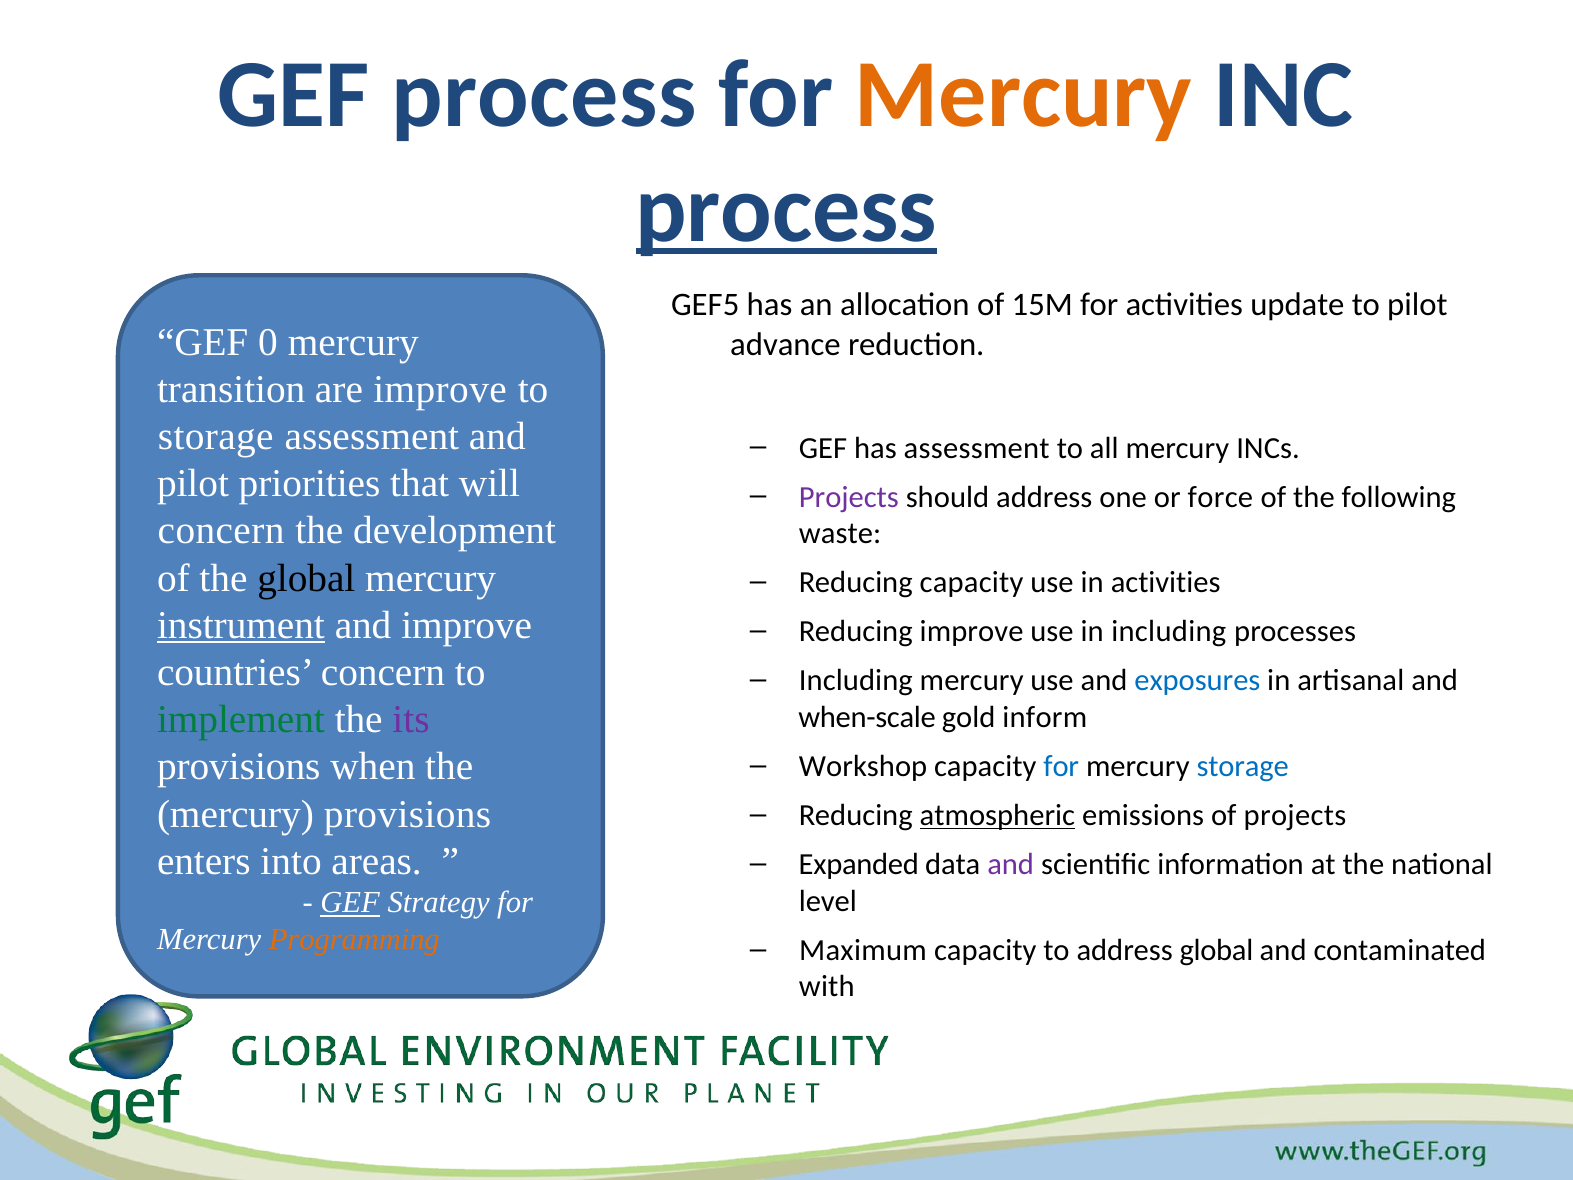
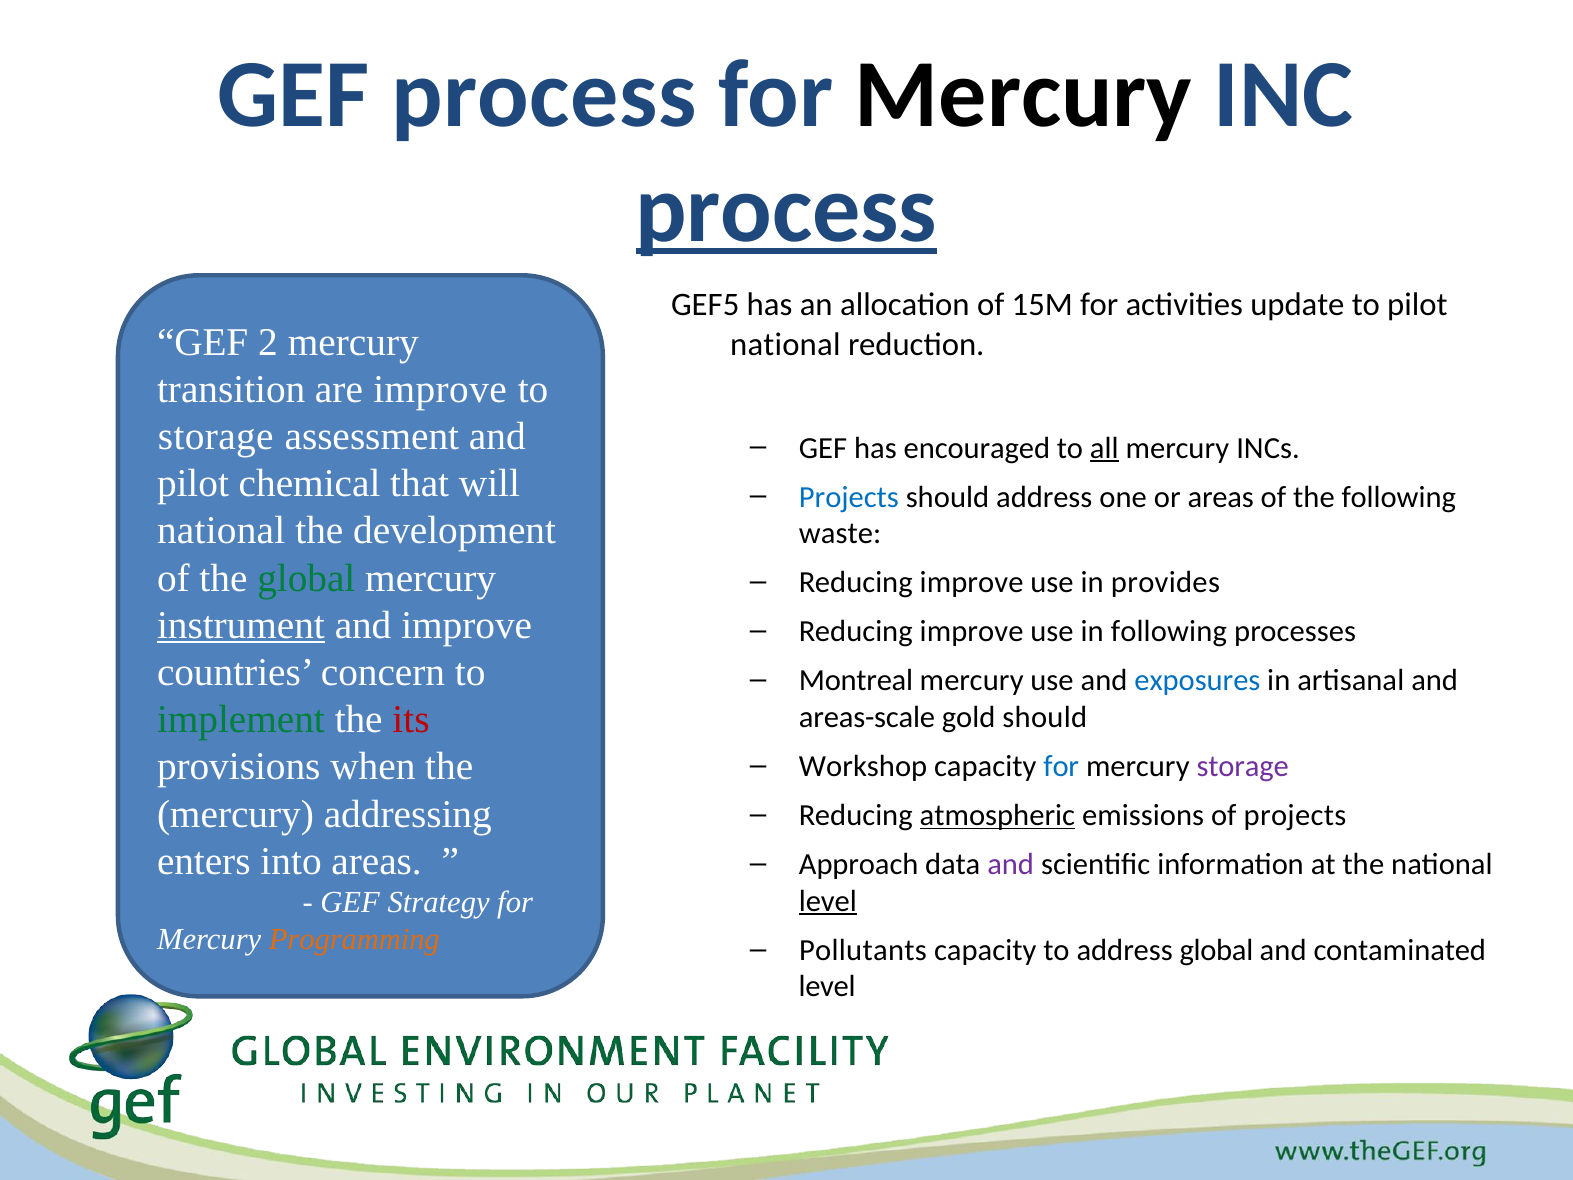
Mercury at (1023, 95) colour: orange -> black
0: 0 -> 2
advance at (785, 344): advance -> national
has assessment: assessment -> encouraged
all underline: none -> present
priorities: priorities -> chemical
Projects at (849, 497) colour: purple -> blue
or force: force -> areas
concern at (221, 531): concern -> national
global at (306, 578) colour: black -> green
capacity at (972, 583): capacity -> improve
in activities: activities -> provides
in including: including -> following
Including at (856, 681): Including -> Montreal
its colour: purple -> red
when-scale: when-scale -> areas-scale
gold inform: inform -> should
storage at (1243, 766) colour: blue -> purple
mercury provisions: provisions -> addressing
Expanded: Expanded -> Approach
GEF at (350, 903) underline: present -> none
level at (828, 901) underline: none -> present
Maximum: Maximum -> Pollutants
with at (827, 987): with -> level
